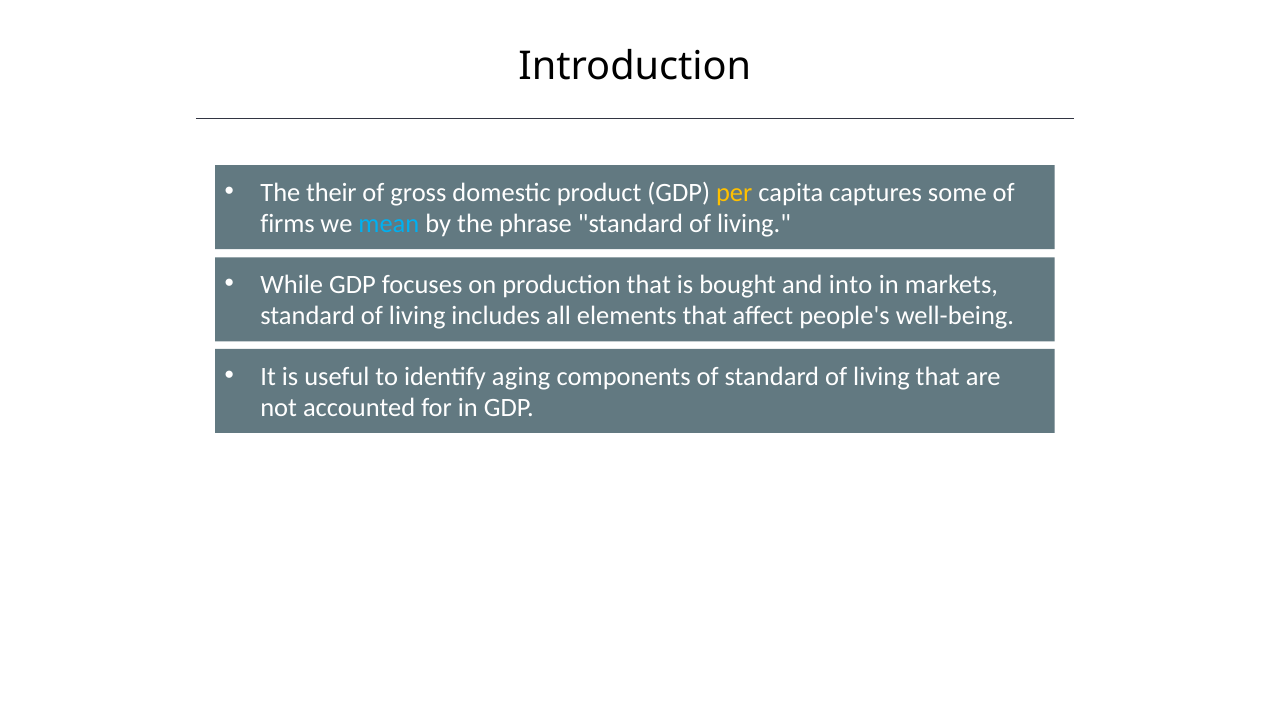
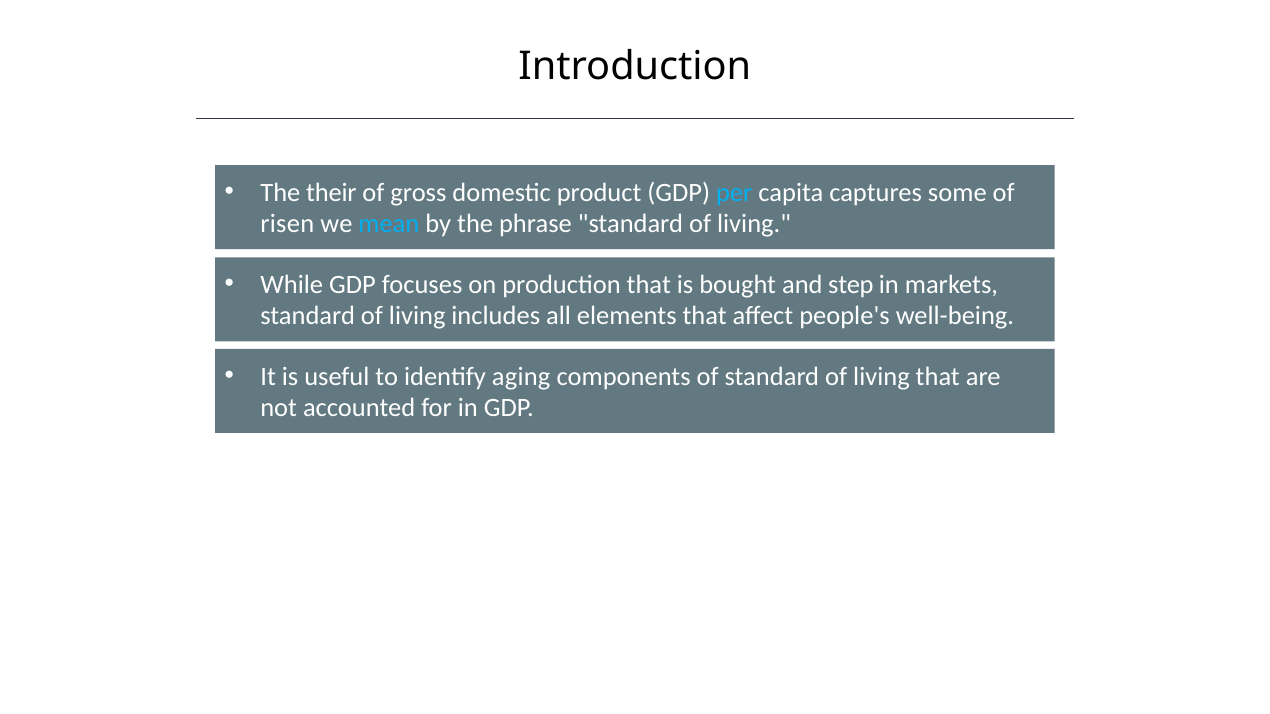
per colour: yellow -> light blue
firms: firms -> risen
into: into -> step
